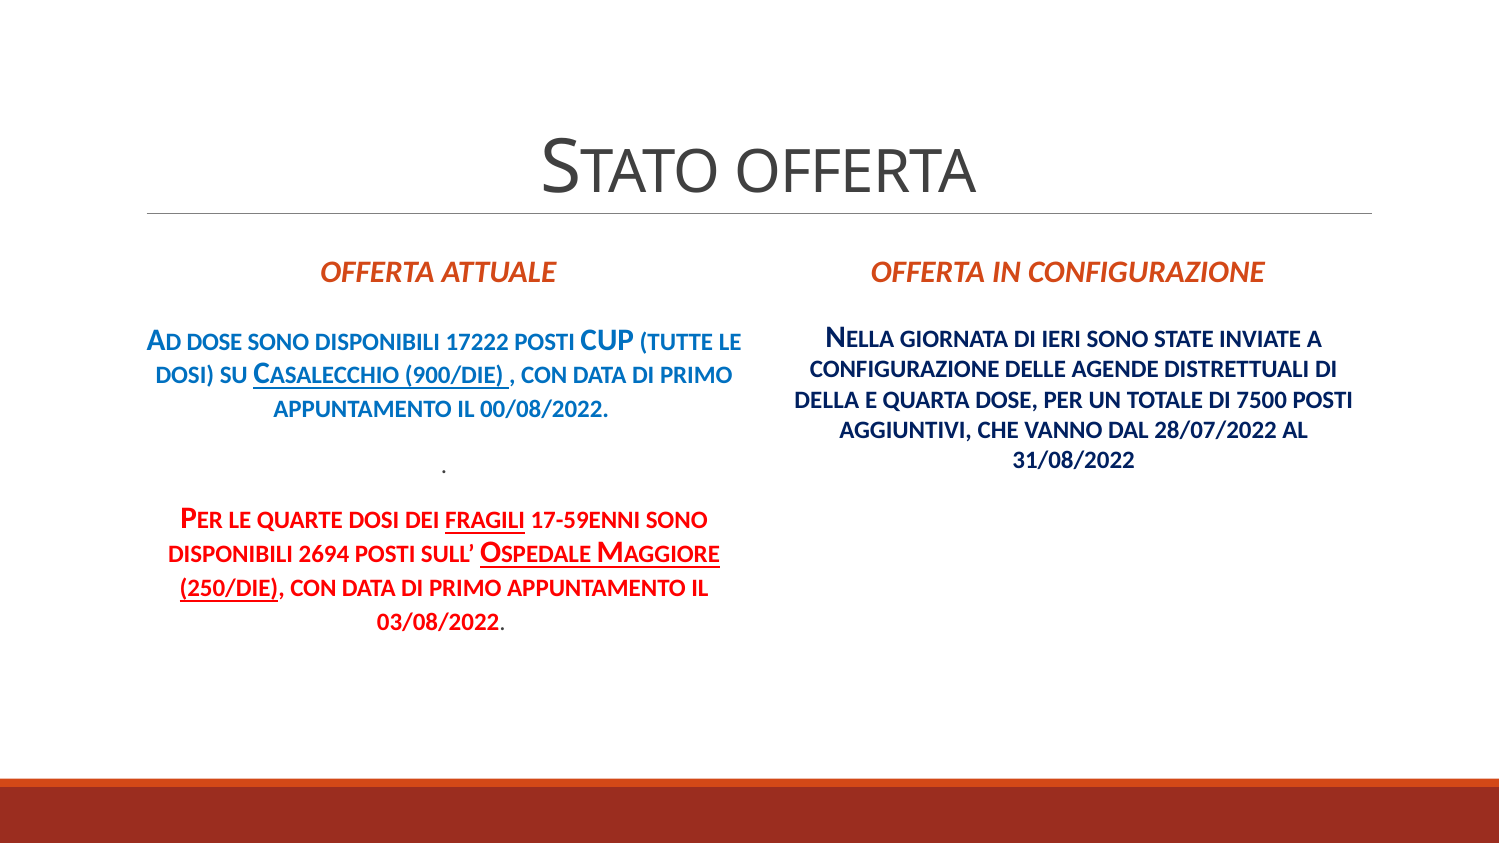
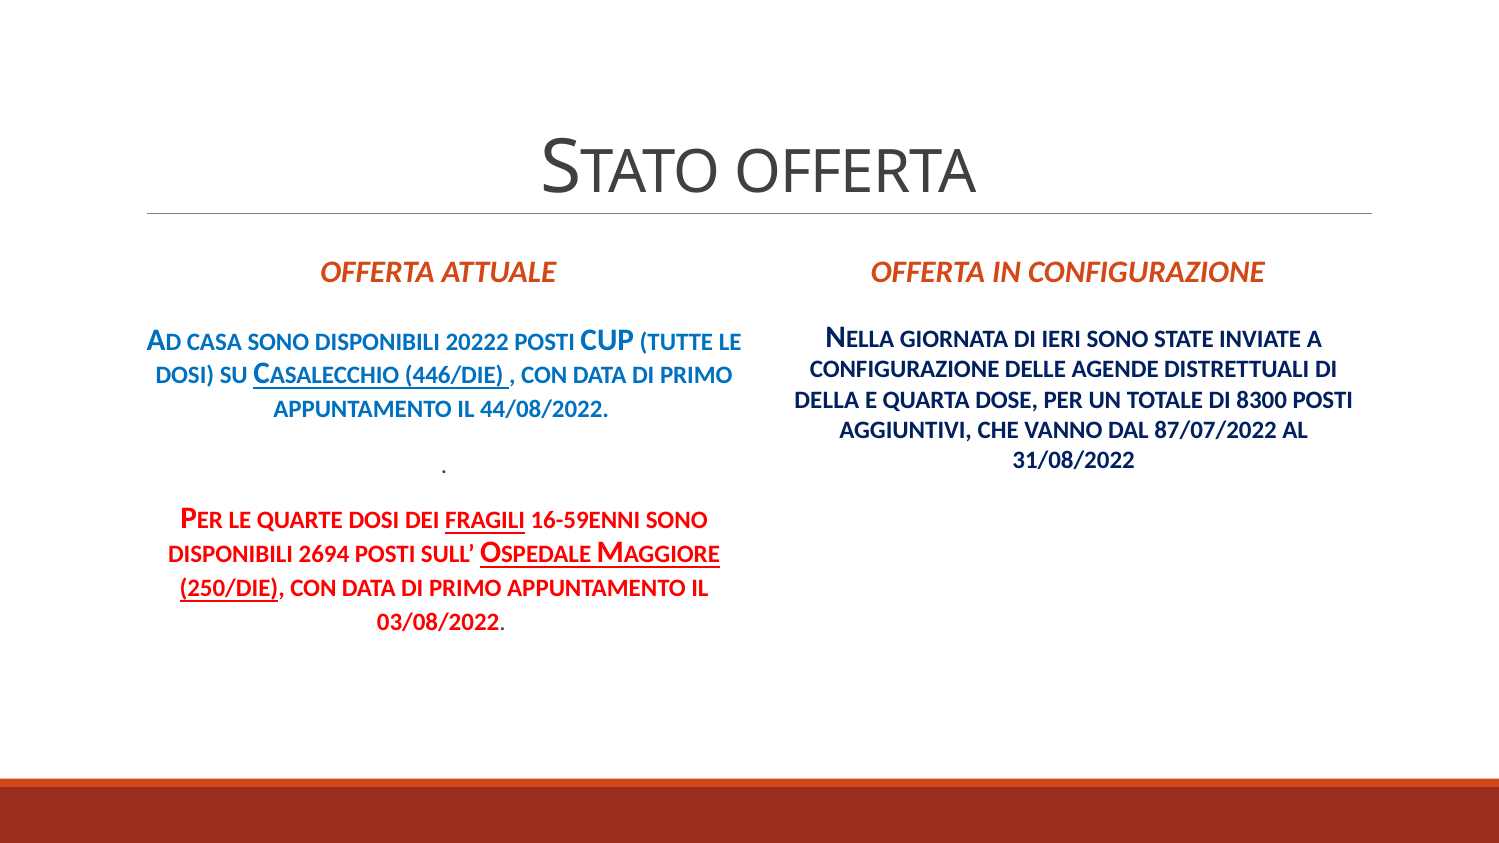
DOSE at (214, 342): DOSE -> CASA
17222: 17222 -> 20222
900/DIE: 900/DIE -> 446/DIE
7500: 7500 -> 8300
00/08/2022: 00/08/2022 -> 44/08/2022
28/07/2022: 28/07/2022 -> 87/07/2022
17-59ENNI: 17-59ENNI -> 16-59ENNI
